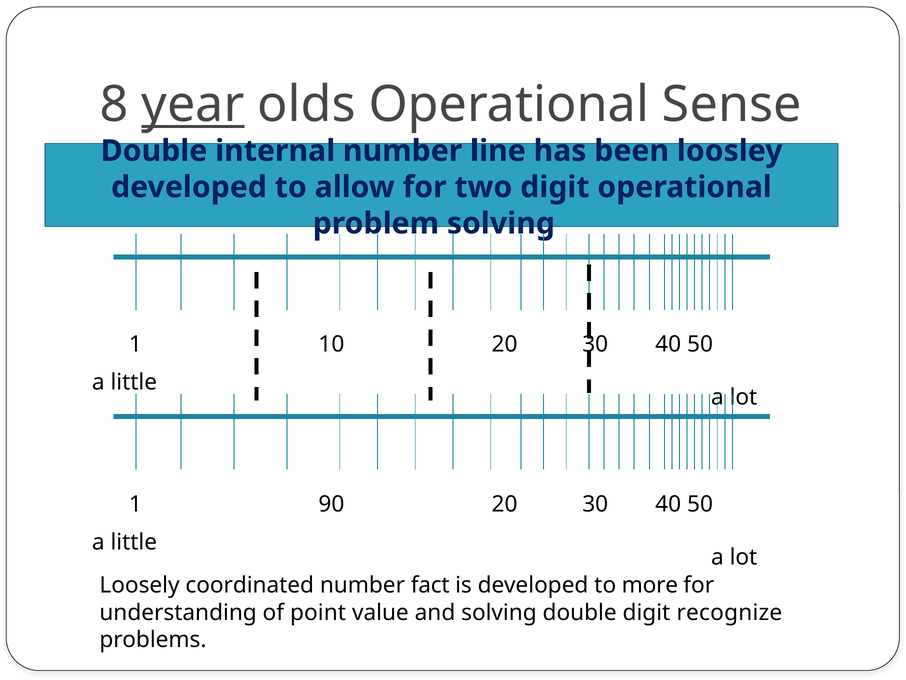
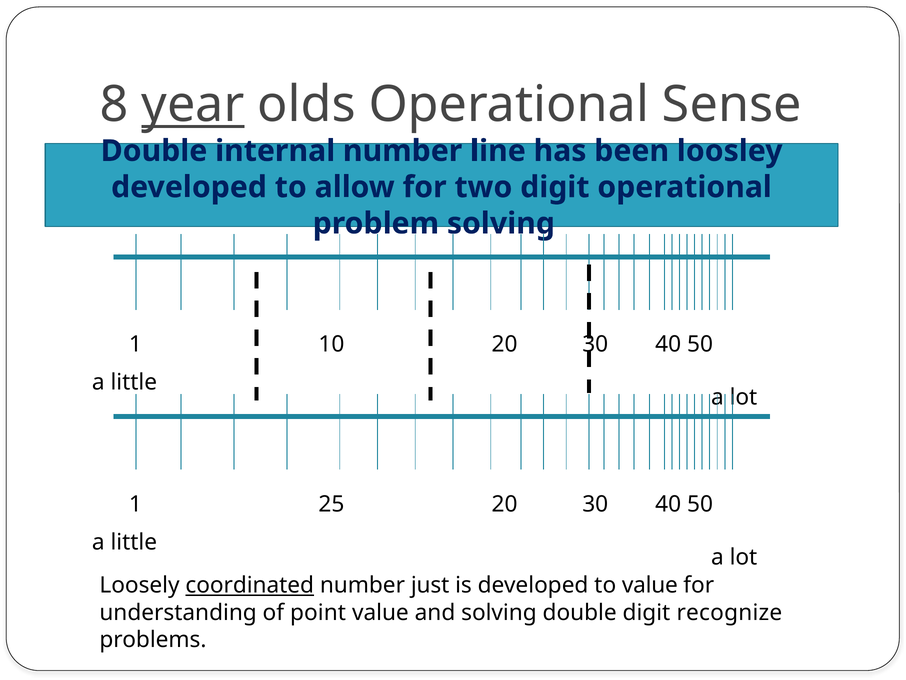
90: 90 -> 25
coordinated underline: none -> present
fact: fact -> just
to more: more -> value
